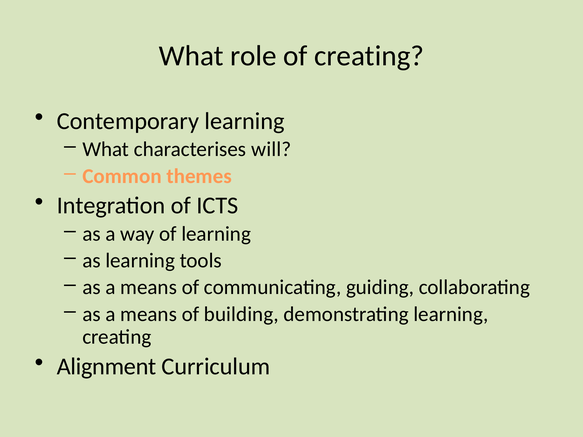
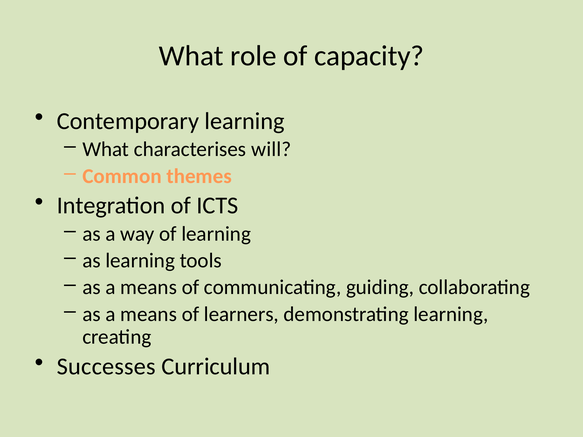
of creating: creating -> capacity
building: building -> learners
Alignment: Alignment -> Successes
